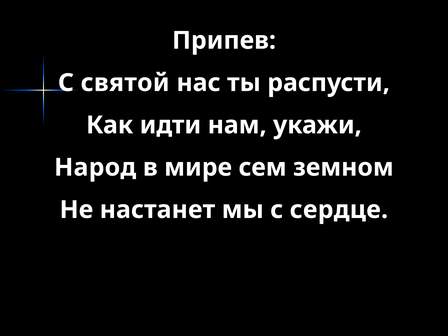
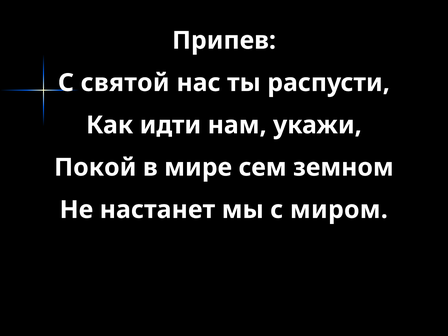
Народ: Народ -> Покой
сердце: сердце -> миром
